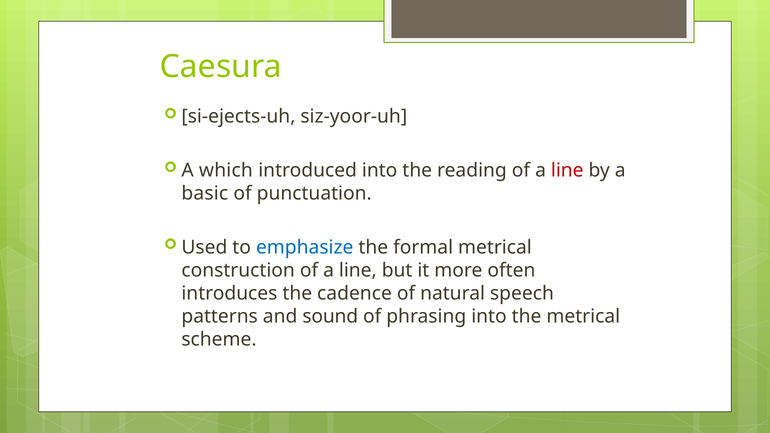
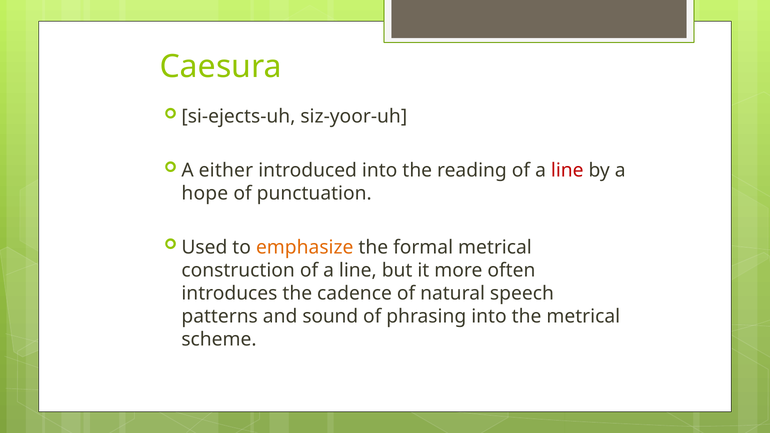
which: which -> either
basic: basic -> hope
emphasize colour: blue -> orange
